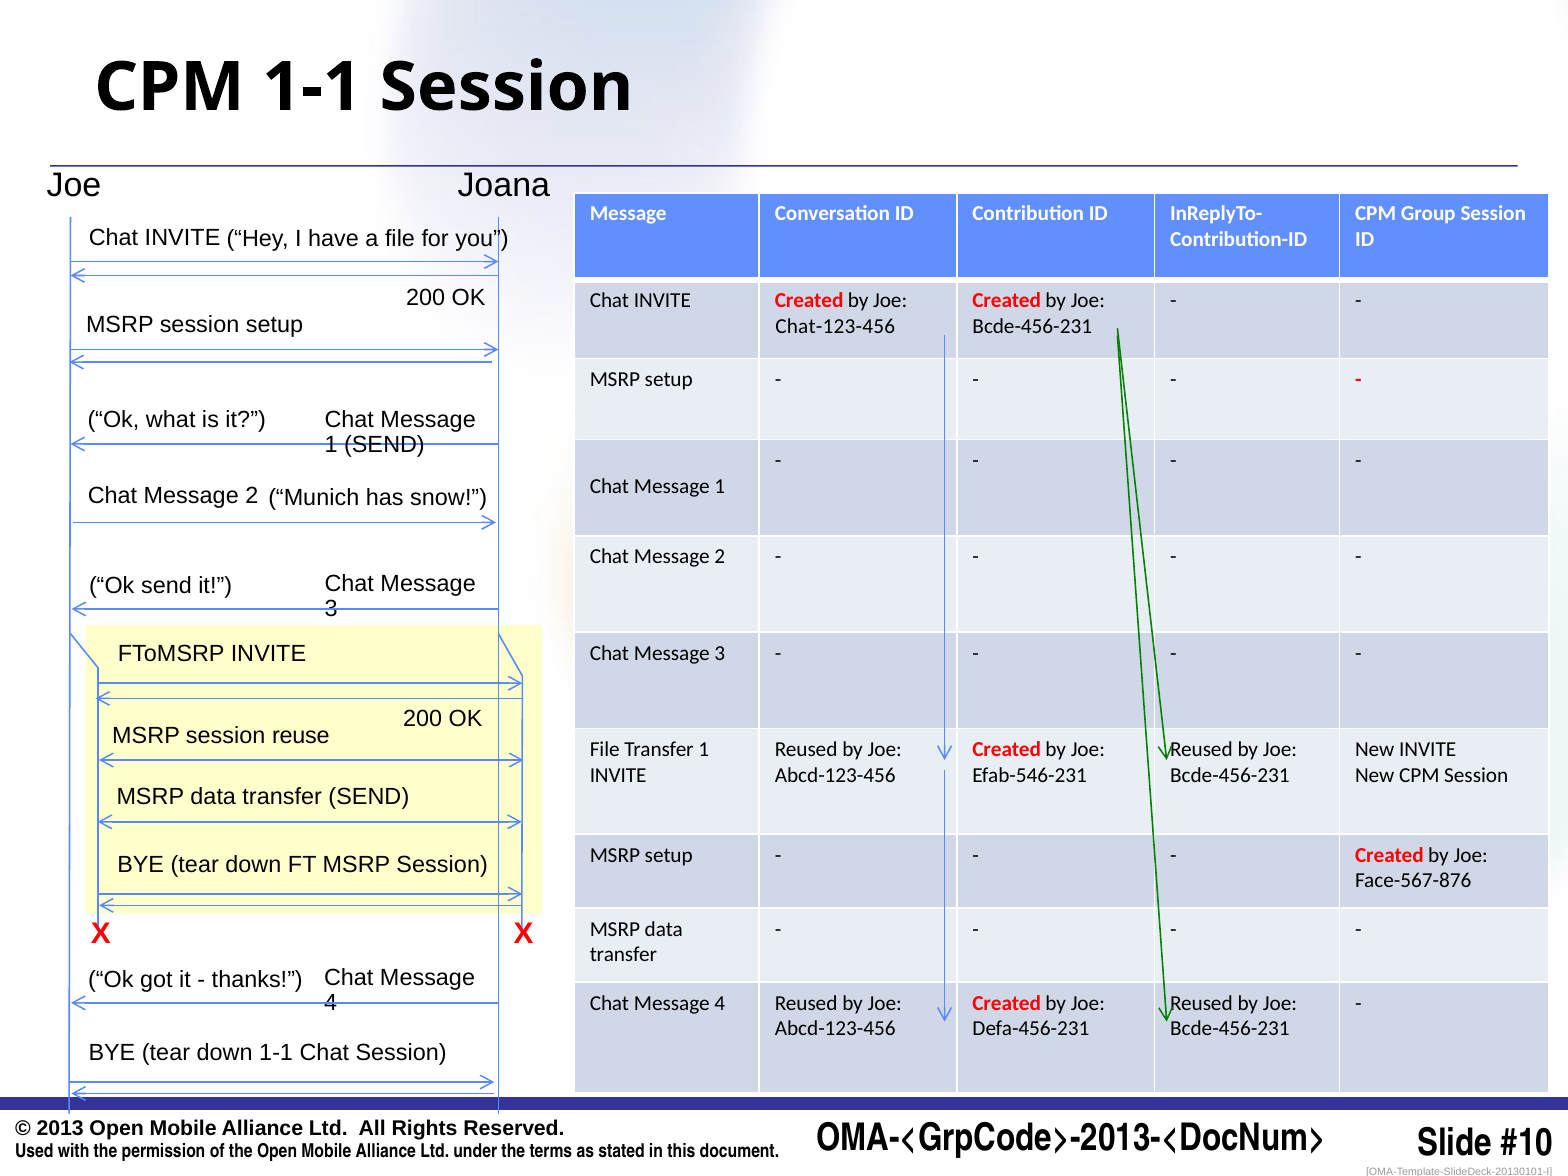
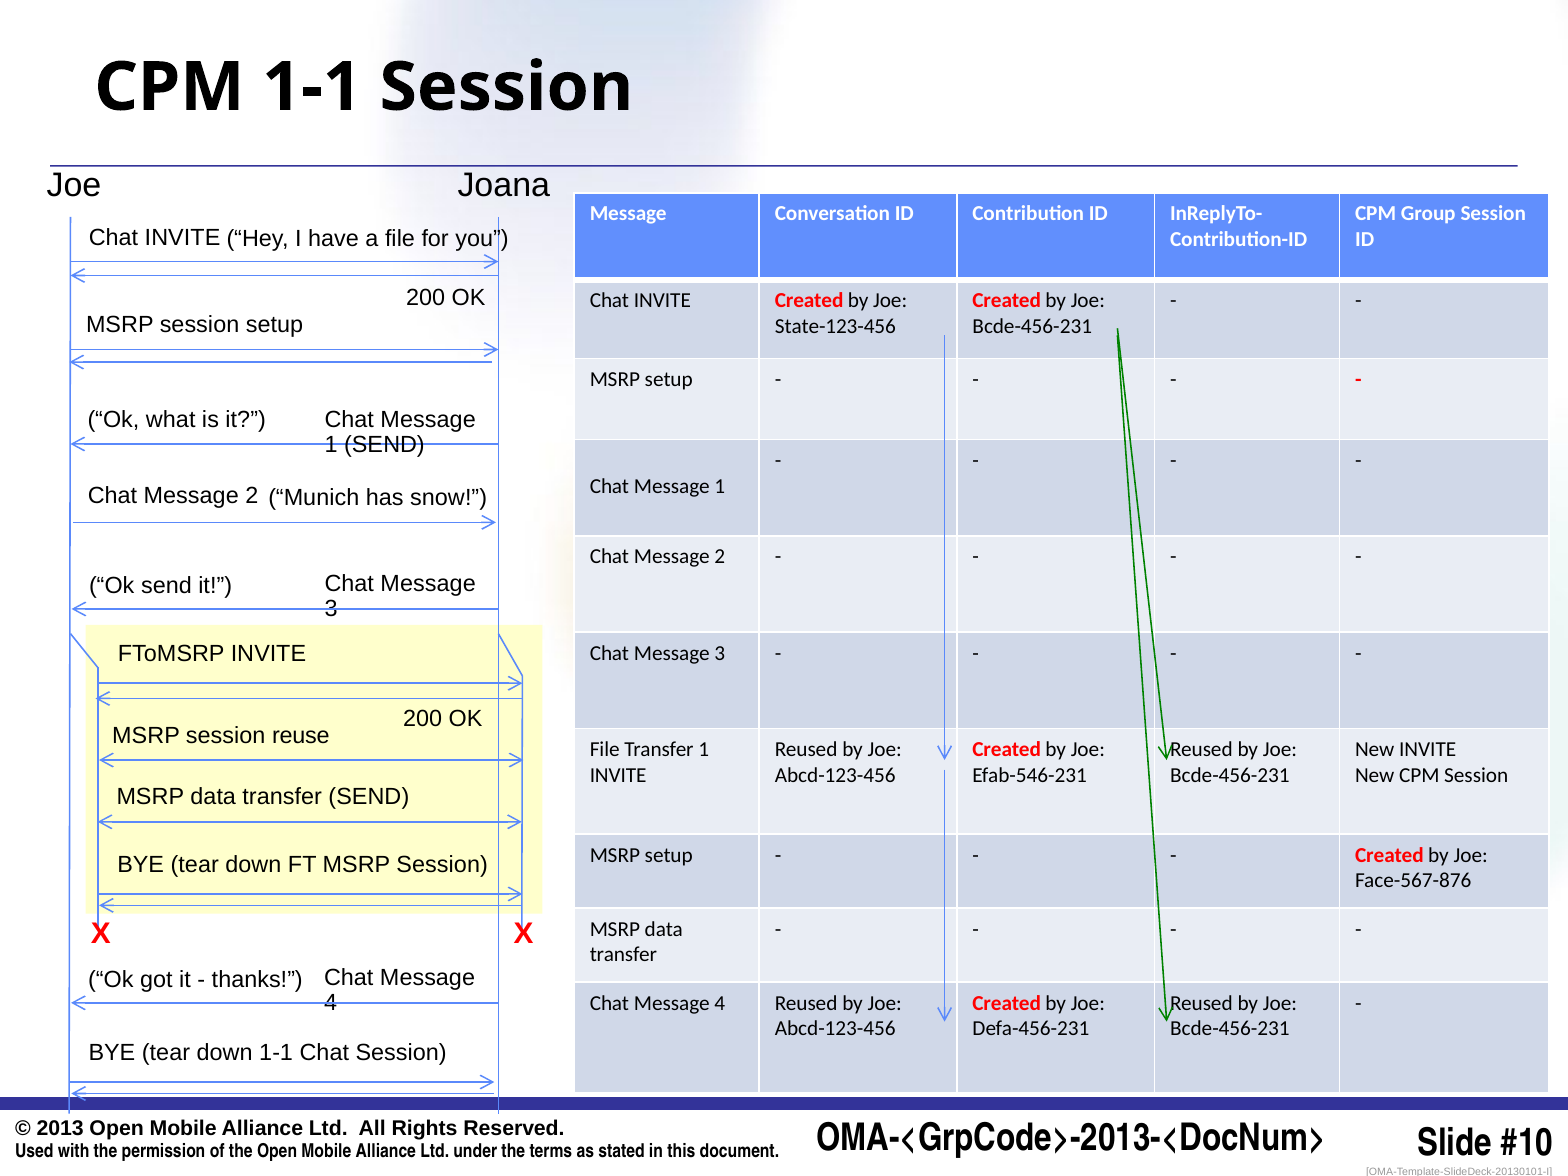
Chat-123-456: Chat-123-456 -> State-123-456
